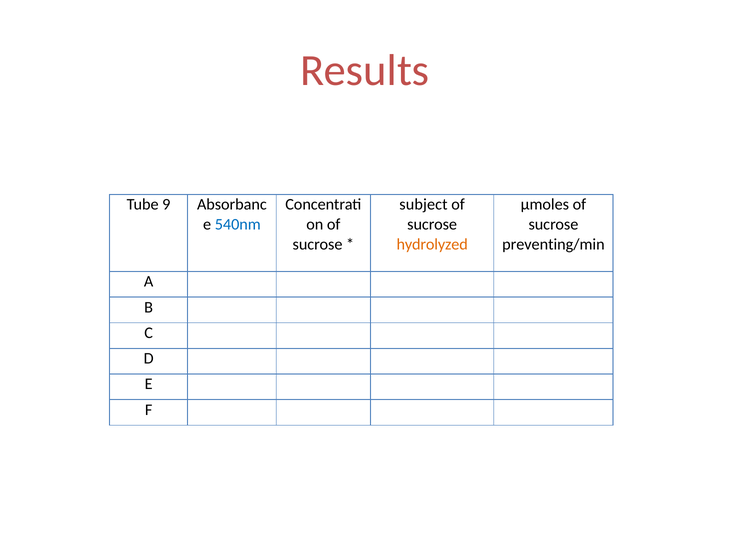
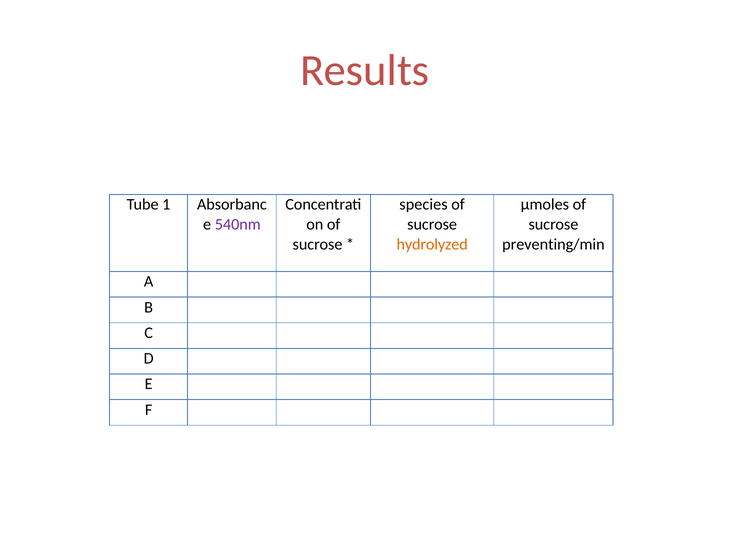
9: 9 -> 1
subject: subject -> species
540nm colour: blue -> purple
